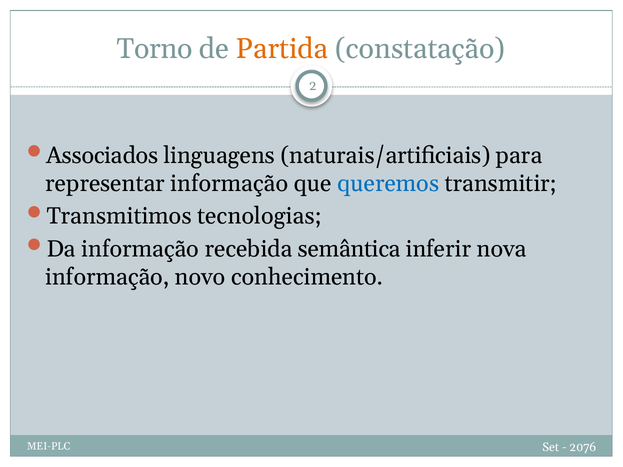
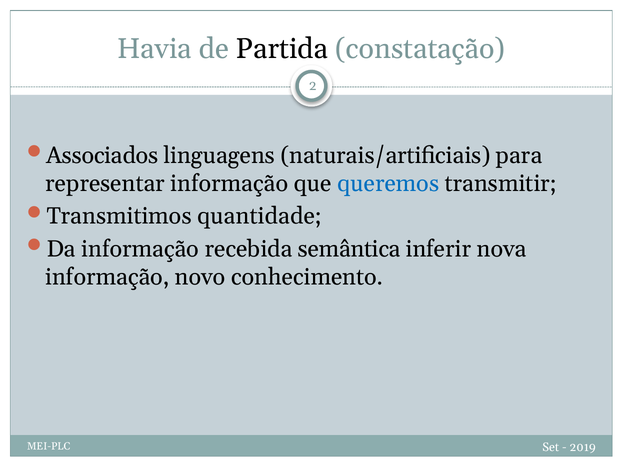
Torno: Torno -> Havia
Partida colour: orange -> black
tecnologias: tecnologias -> quantidade
2076: 2076 -> 2019
